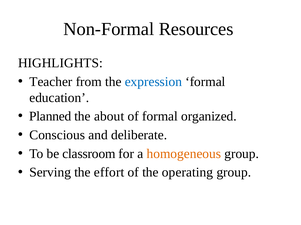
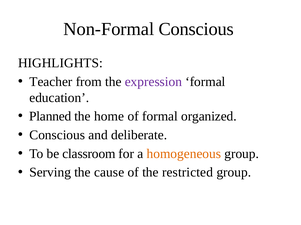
Non-Formal Resources: Resources -> Conscious
expression colour: blue -> purple
about: about -> home
effort: effort -> cause
operating: operating -> restricted
